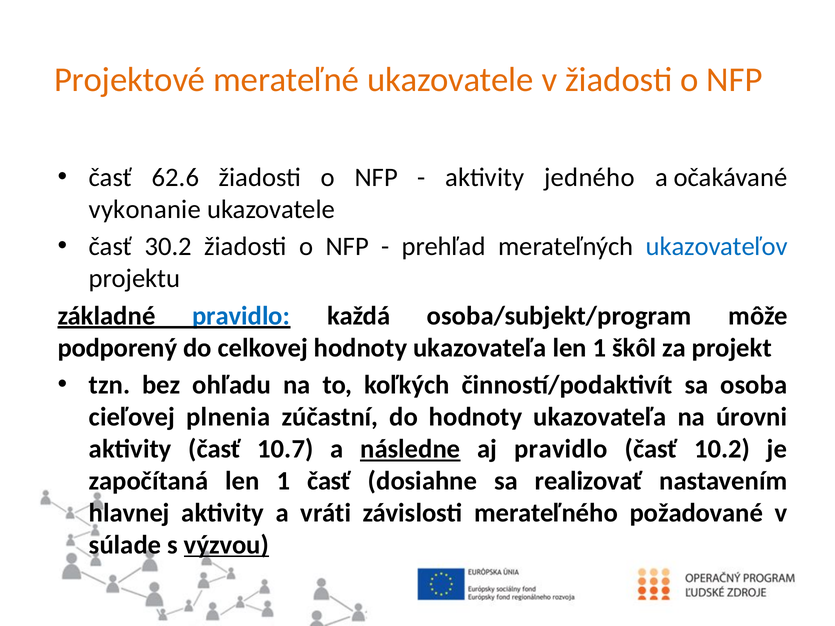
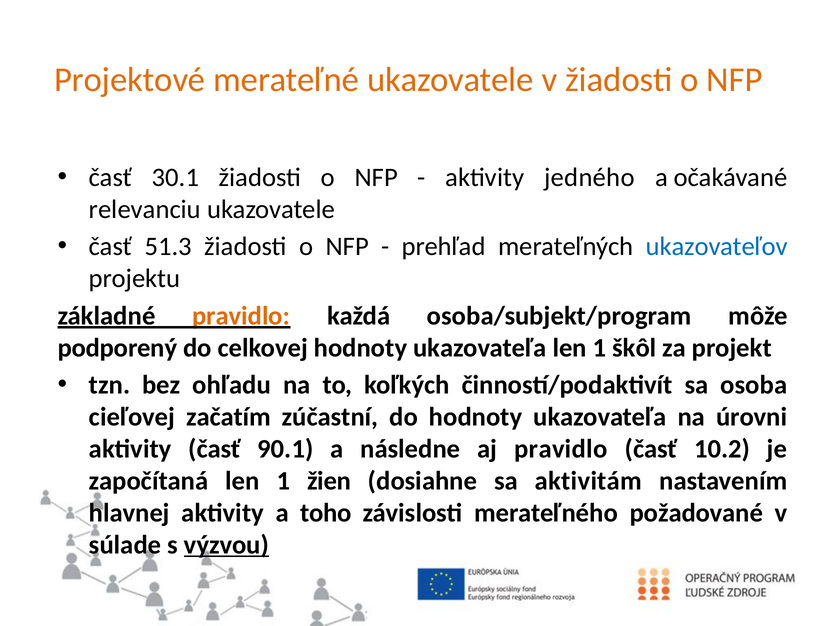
62.6: 62.6 -> 30.1
vykonanie: vykonanie -> relevanciu
30.2: 30.2 -> 51.3
pravidlo at (241, 316) colour: blue -> orange
plnenia: plnenia -> začatím
10.7: 10.7 -> 90.1
následne underline: present -> none
1 časť: časť -> žien
realizovať: realizovať -> aktivitám
vráti: vráti -> toho
